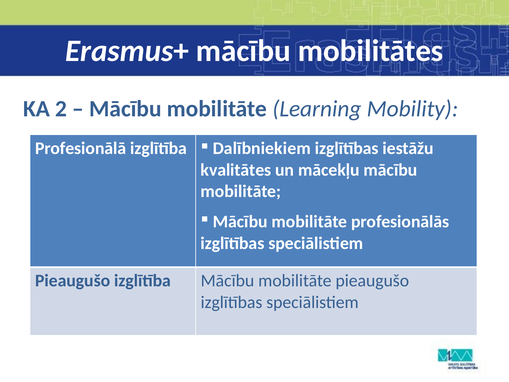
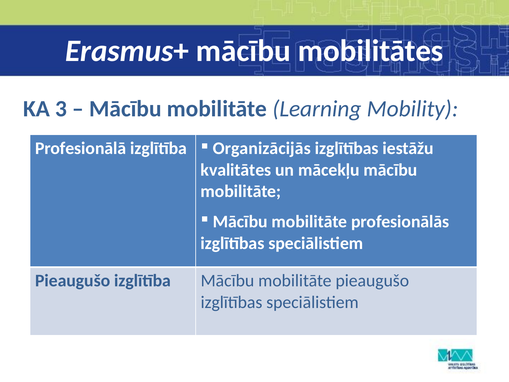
2: 2 -> 3
Dalībniekiem: Dalībniekiem -> Organizācijās
